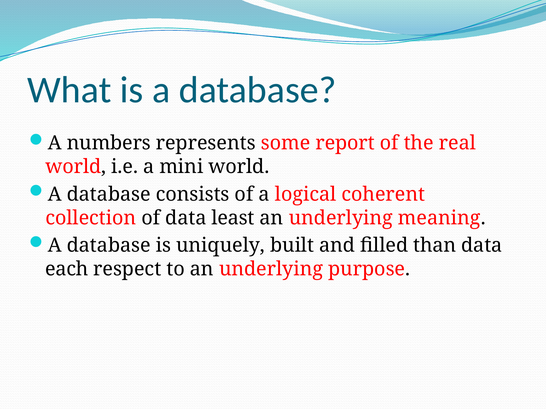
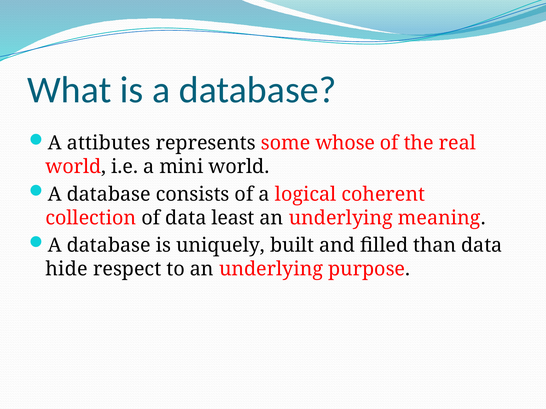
numbers: numbers -> attibutes
report: report -> whose
each: each -> hide
